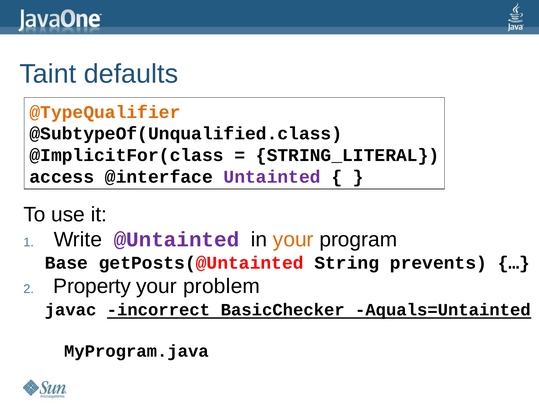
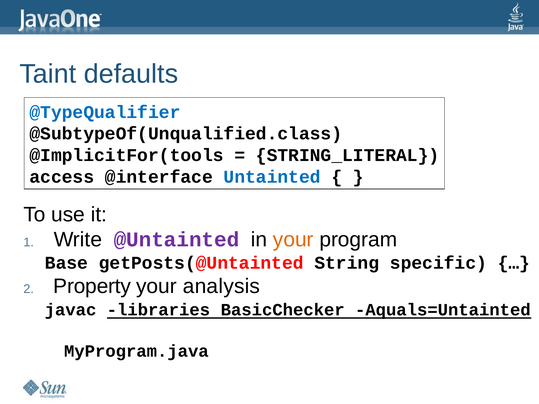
@TypeQualifier colour: orange -> blue
@ImplicitFor(class: @ImplicitFor(class -> @ImplicitFor(tools
Untainted colour: purple -> blue
prevents: prevents -> specific
problem: problem -> analysis
incorrect: incorrect -> libraries
